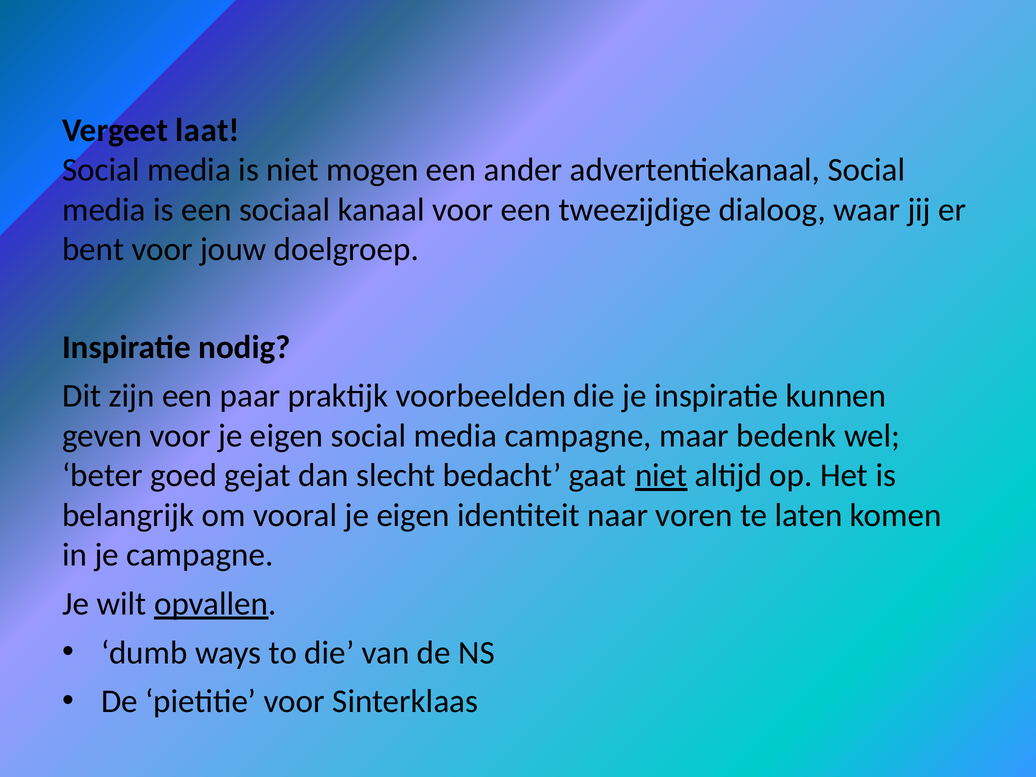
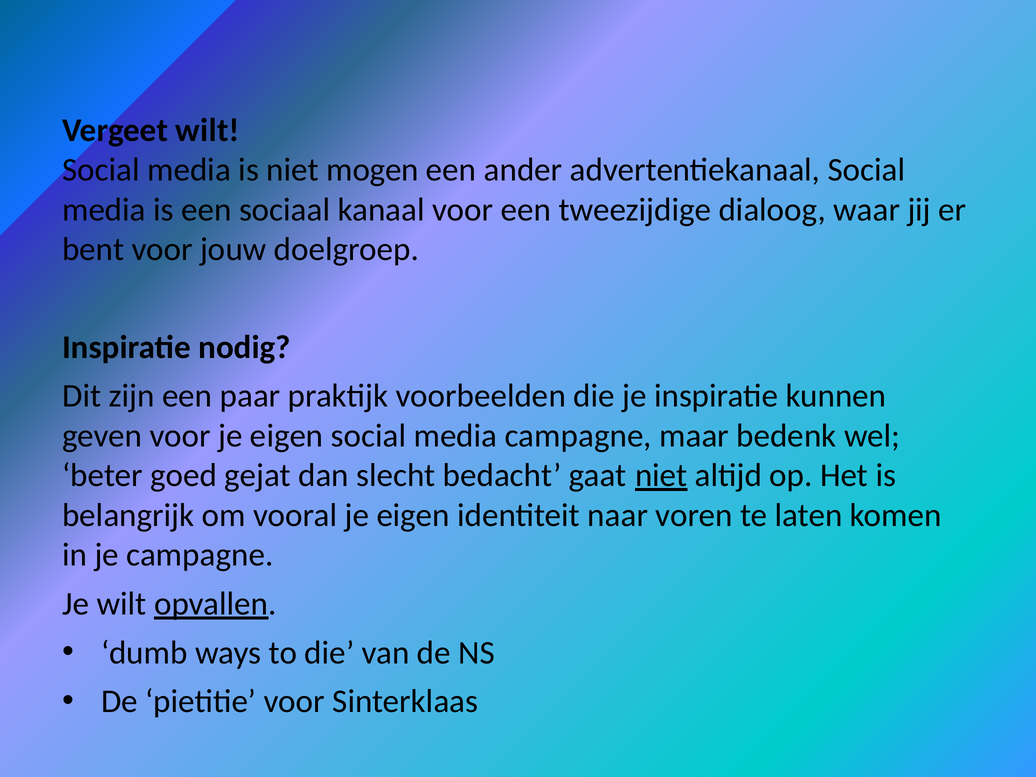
Vergeet laat: laat -> wilt
